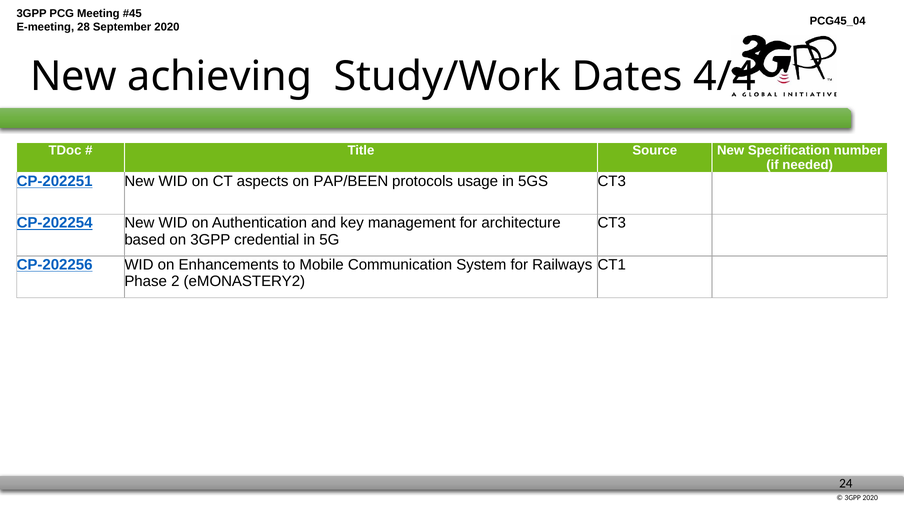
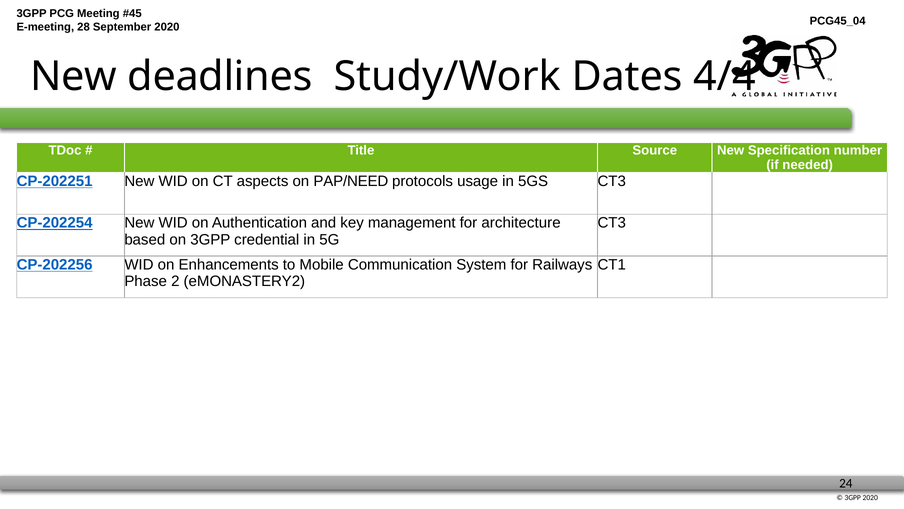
achieving: achieving -> deadlines
PAP/BEEN: PAP/BEEN -> PAP/NEED
